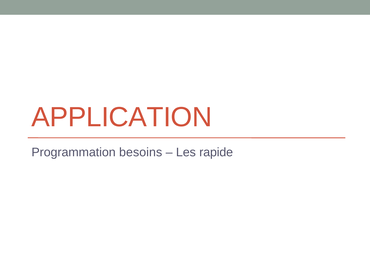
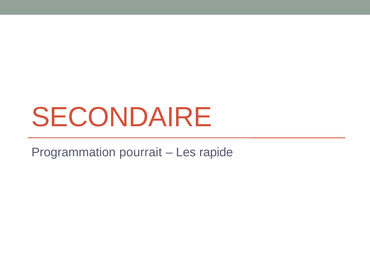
APPLICATION: APPLICATION -> SECONDAIRE
besoins: besoins -> pourrait
